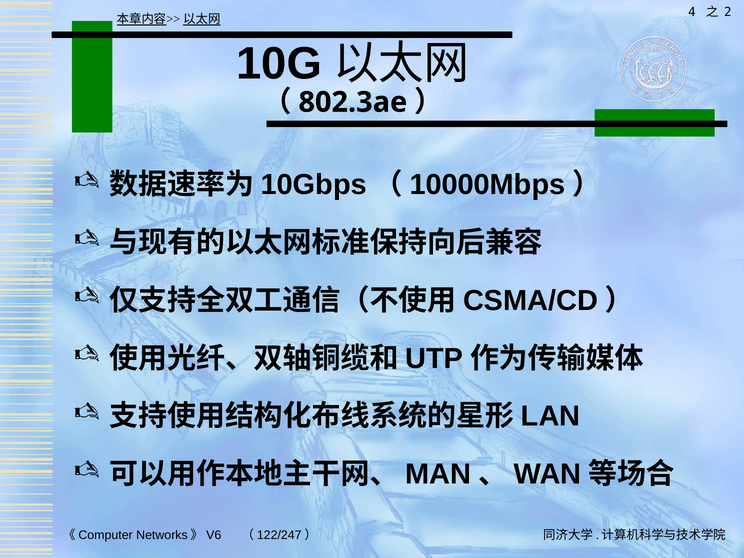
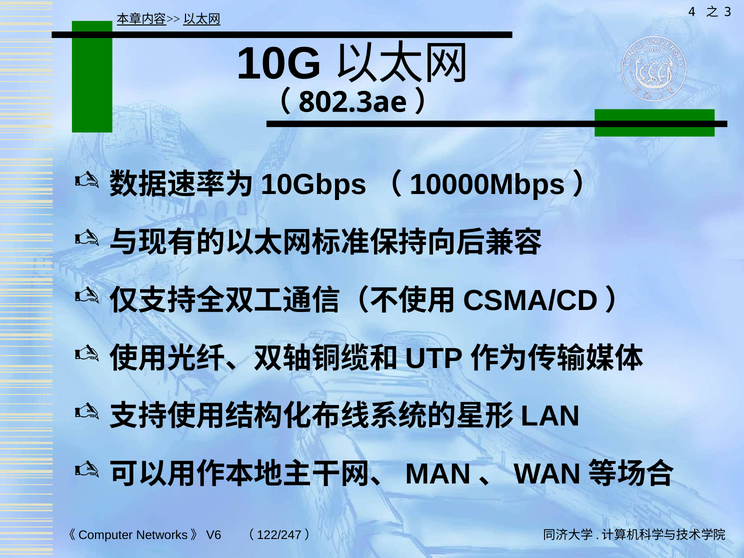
2: 2 -> 3
